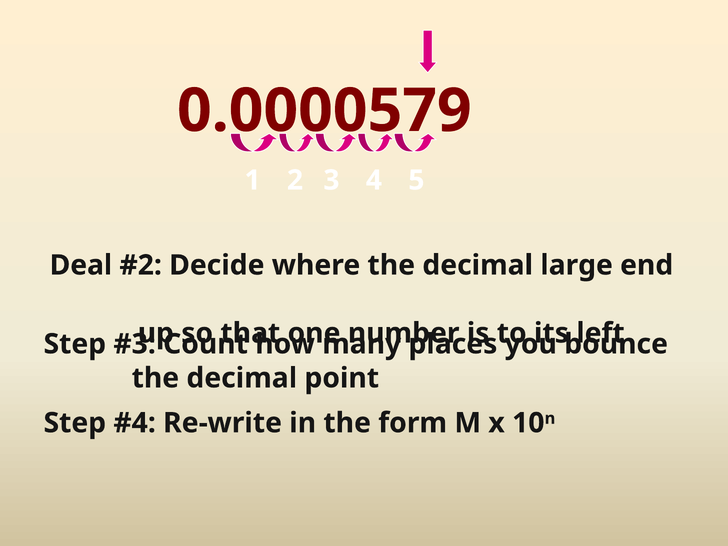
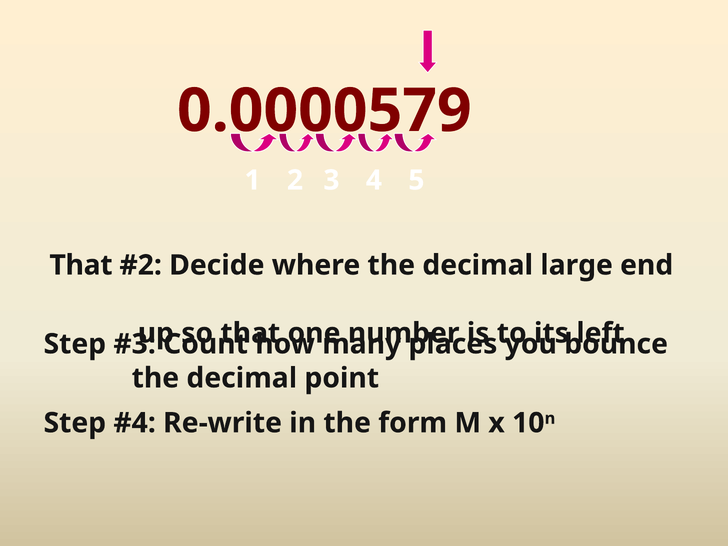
Deal at (81, 265): Deal -> That
